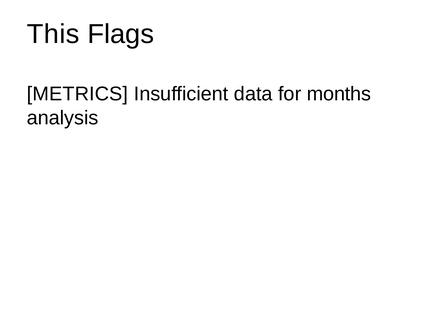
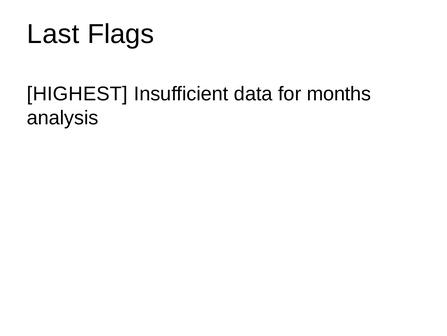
This: This -> Last
METRICS: METRICS -> HIGHEST
